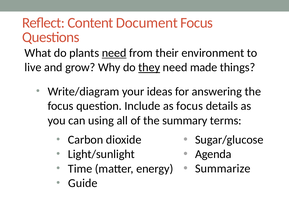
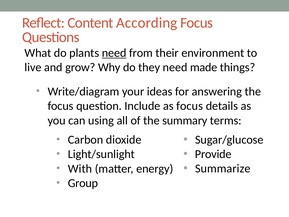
Document: Document -> According
they underline: present -> none
Agenda: Agenda -> Provide
Time: Time -> With
Guide: Guide -> Group
